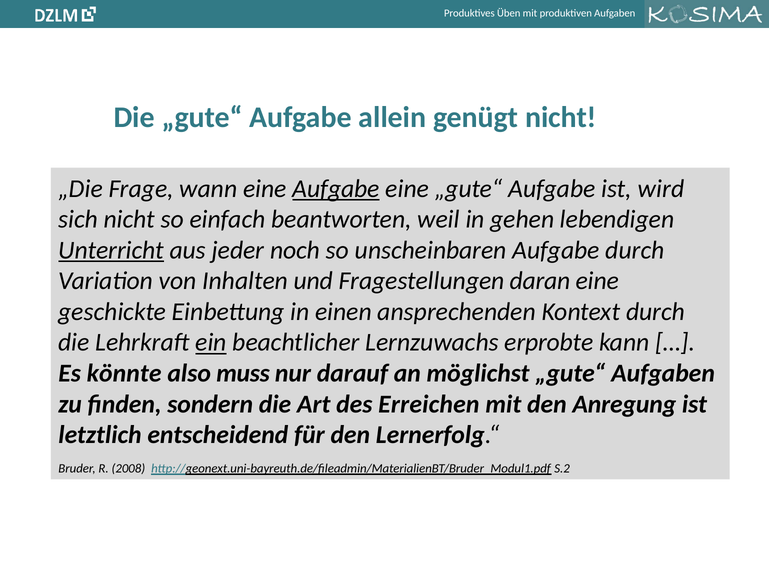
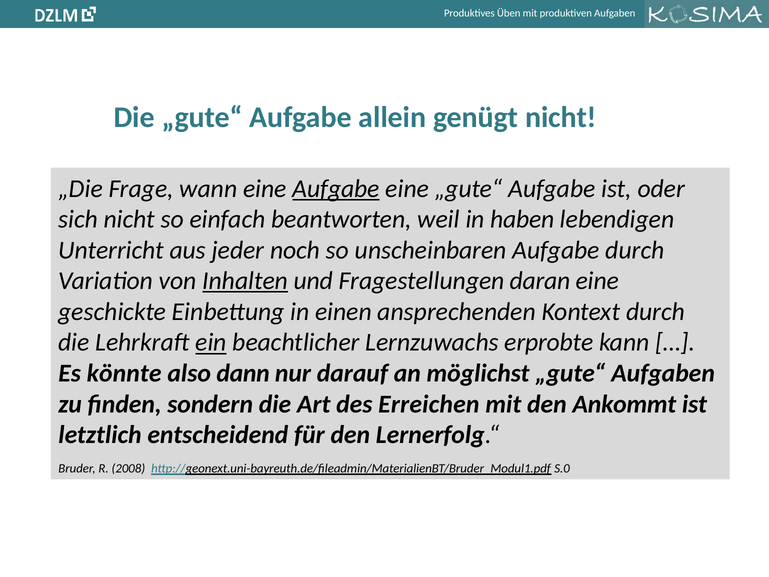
wird: wird -> oder
gehen: gehen -> haben
Unterricht underline: present -> none
Inhalten underline: none -> present
muss: muss -> dann
Anregung: Anregung -> Ankommt
S.2: S.2 -> S.0
